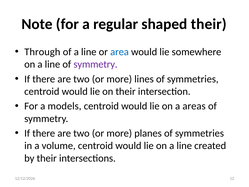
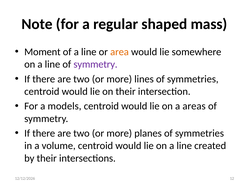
shaped their: their -> mass
Through: Through -> Moment
area colour: blue -> orange
